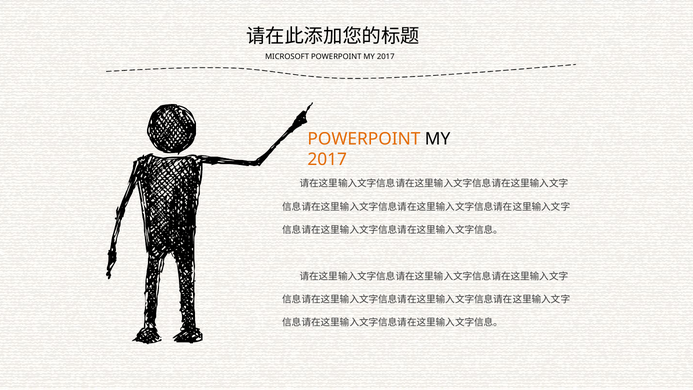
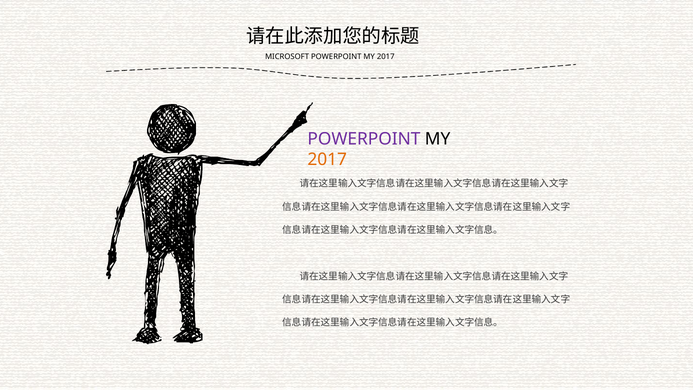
POWERPOINT at (364, 139) colour: orange -> purple
